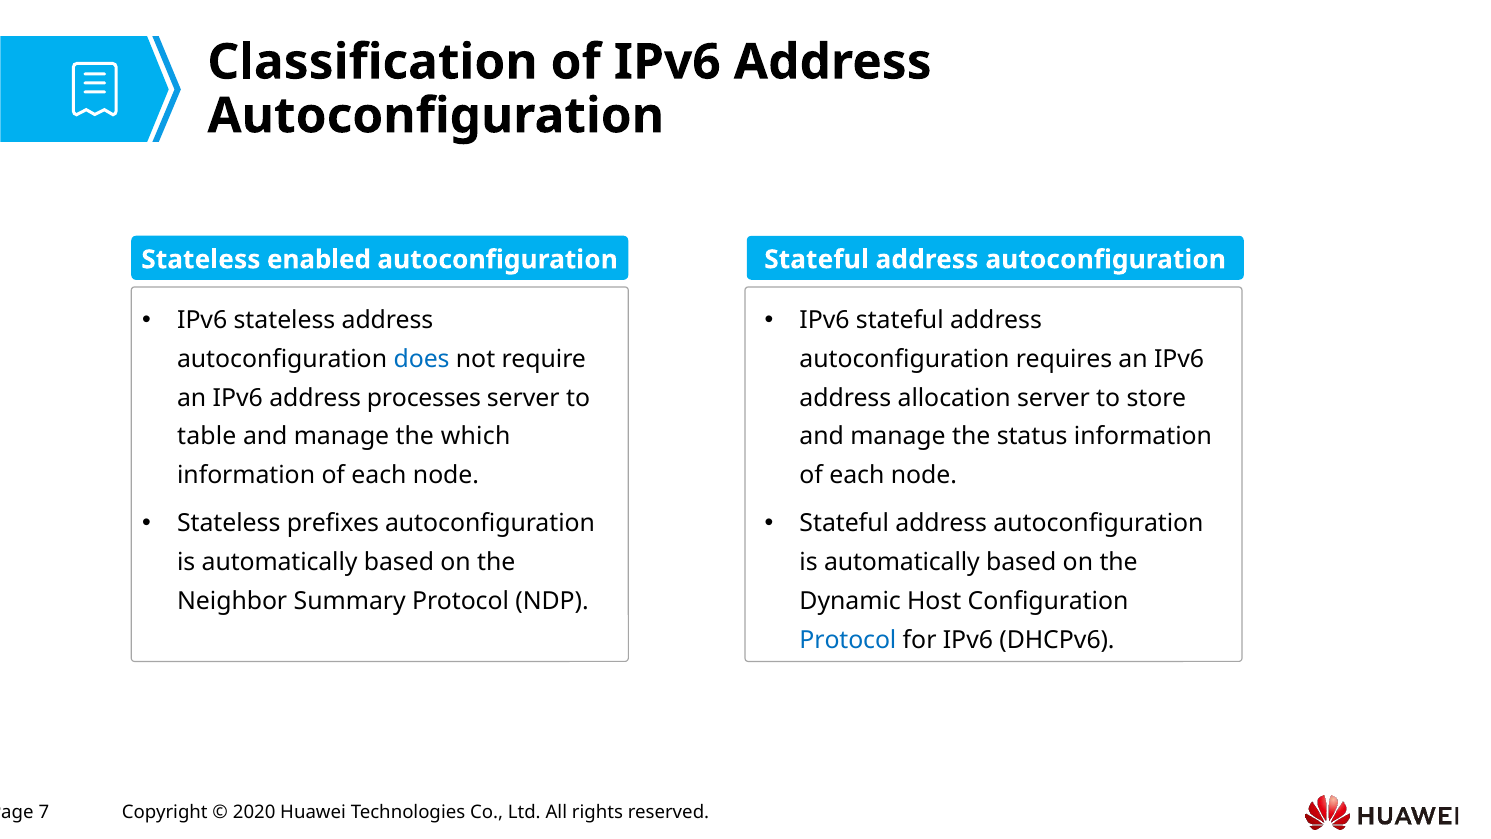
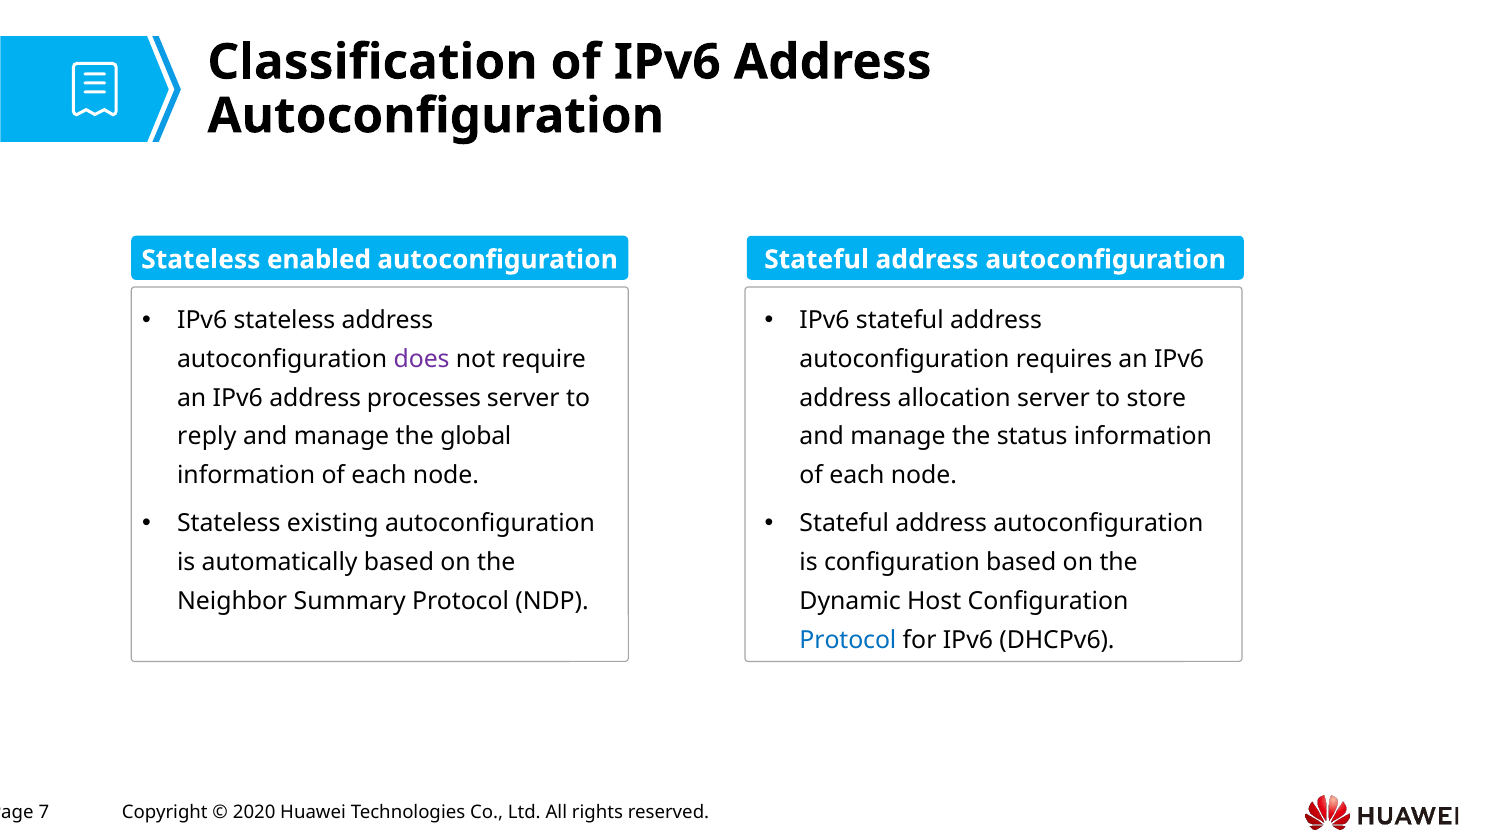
does colour: blue -> purple
table: table -> reply
which: which -> global
prefixes: prefixes -> existing
automatically at (902, 562): automatically -> configuration
